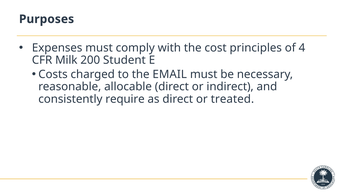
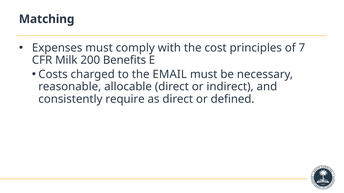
Purposes: Purposes -> Matching
4: 4 -> 7
Student: Student -> Benefits
treated: treated -> defined
